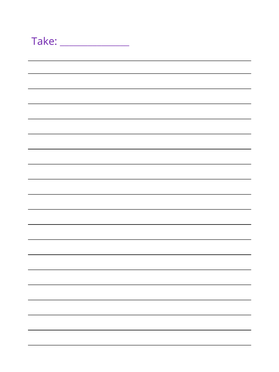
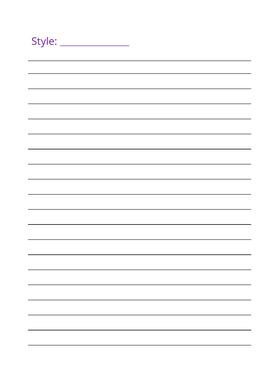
Take: Take -> Style
